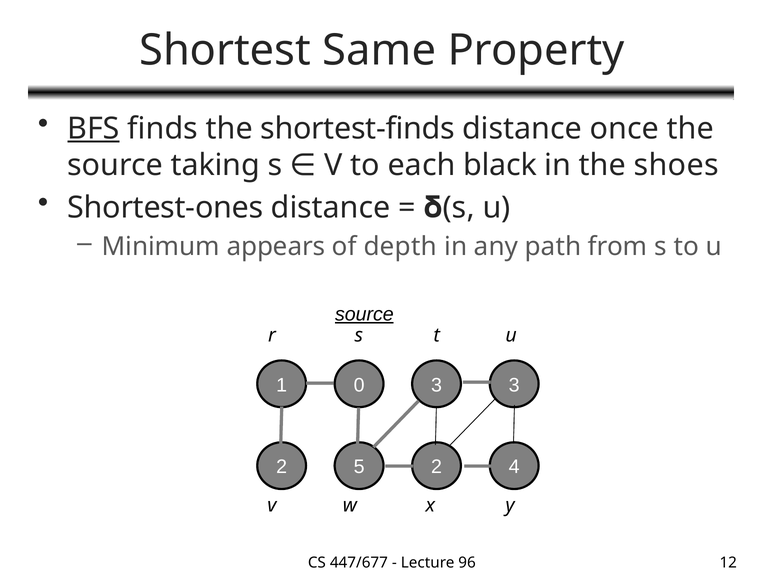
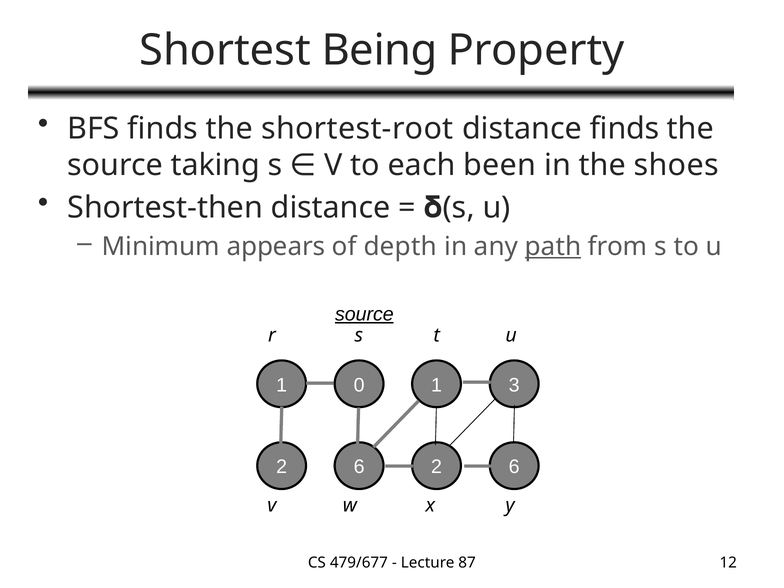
Same: Same -> Being
BFS underline: present -> none
shortest-finds: shortest-finds -> shortest-root
distance once: once -> finds
black: black -> been
Shortest-ones: Shortest-ones -> Shortest-then
path underline: none -> present
0 3: 3 -> 1
5 at (359, 467): 5 -> 6
4 at (514, 467): 4 -> 6
447/677: 447/677 -> 479/677
96: 96 -> 87
